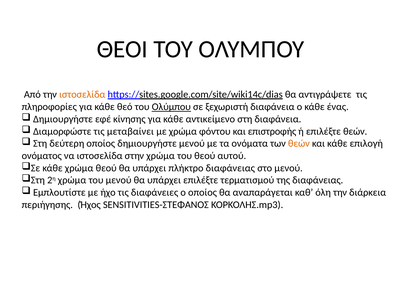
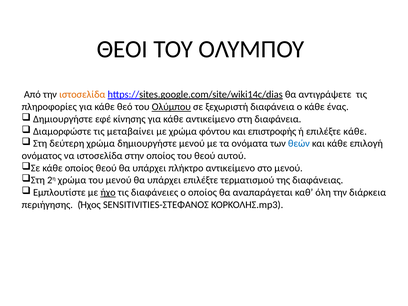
επιλέξτε θεών: θεών -> κάθε
δεύτερη οποίος: οποίος -> χρώμα
θεών at (299, 144) colour: orange -> blue
στην χρώμα: χρώμα -> οποίος
κάθε χρώμα: χρώμα -> οποίος
πλήκτρο διαφάνειας: διαφάνειας -> αντικείμενο
ήχο underline: none -> present
